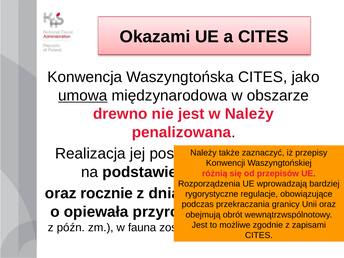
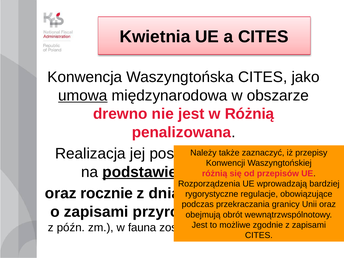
Okazami at (155, 37): Okazami -> Kwietnia
w Należy: Należy -> Różnią
podstawie underline: none -> present
o opiewała: opiewała -> zapisami
